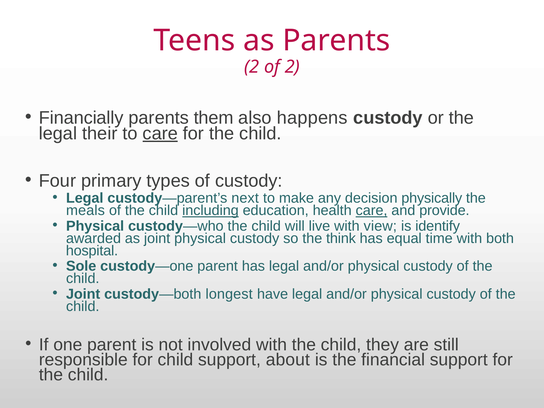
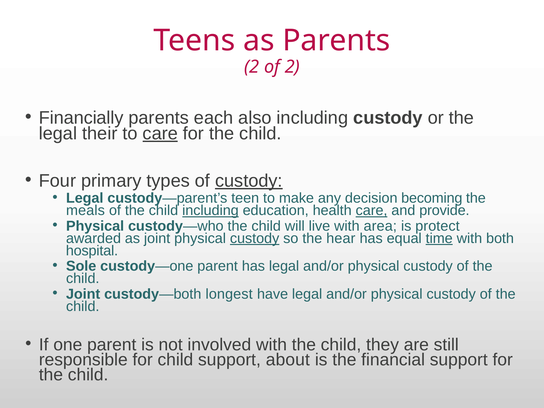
them: them -> each
also happens: happens -> including
custody at (249, 181) underline: none -> present
next: next -> teen
physically: physically -> becoming
view: view -> area
identify: identify -> protect
custody at (255, 238) underline: none -> present
think: think -> hear
time underline: none -> present
